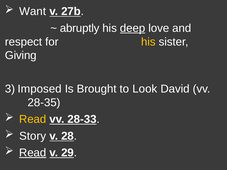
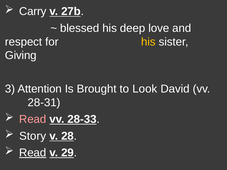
Want: Want -> Carry
abruptly: abruptly -> blessed
deep underline: present -> none
Imposed: Imposed -> Attention
28-35: 28-35 -> 28-31
Read at (33, 119) colour: yellow -> pink
